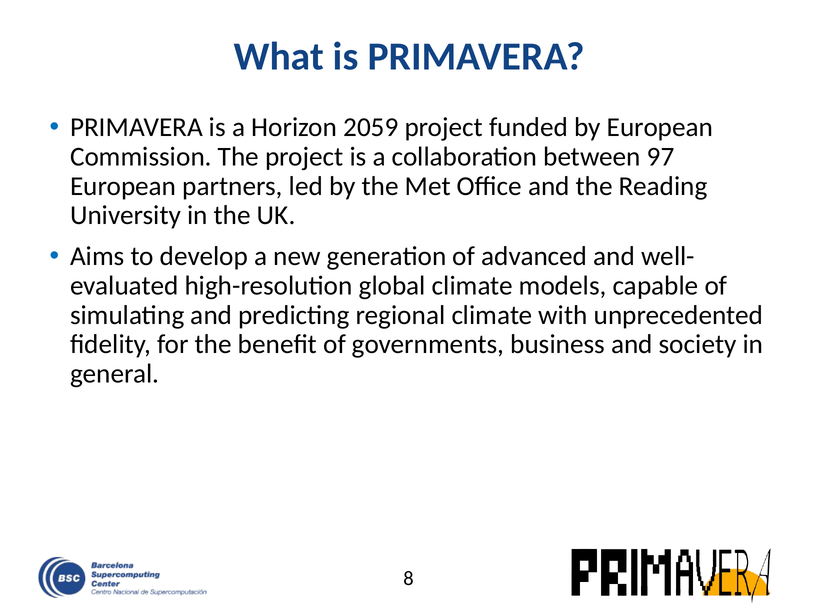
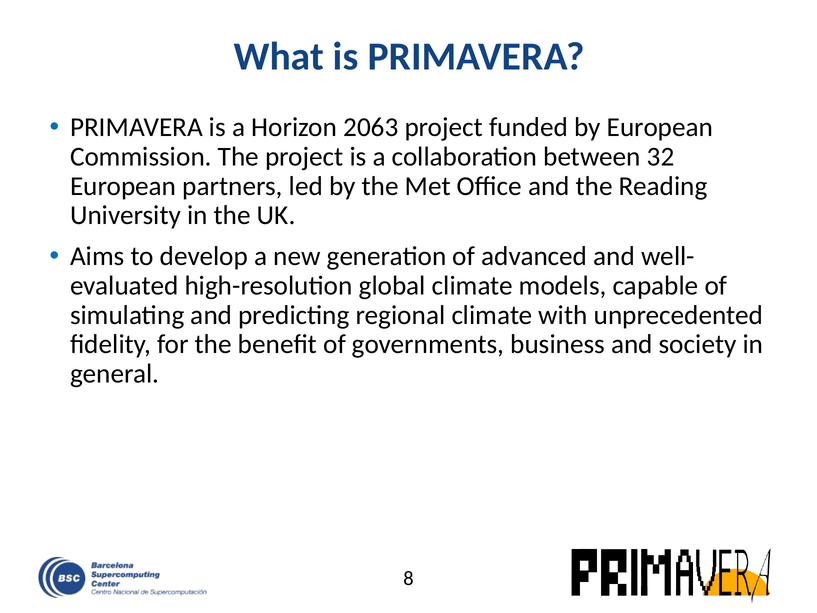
2059: 2059 -> 2063
97: 97 -> 32
